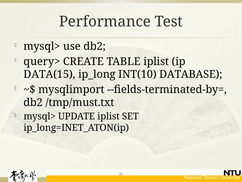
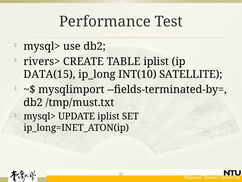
query>: query> -> rivers>
DATABASE: DATABASE -> SATELLITE
